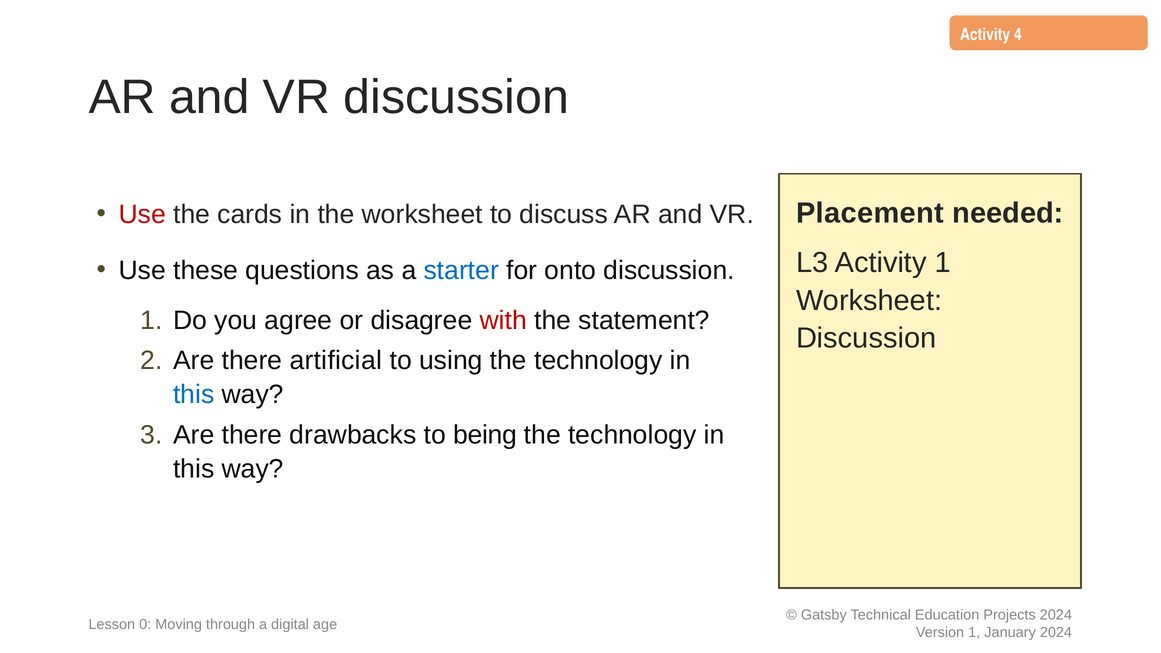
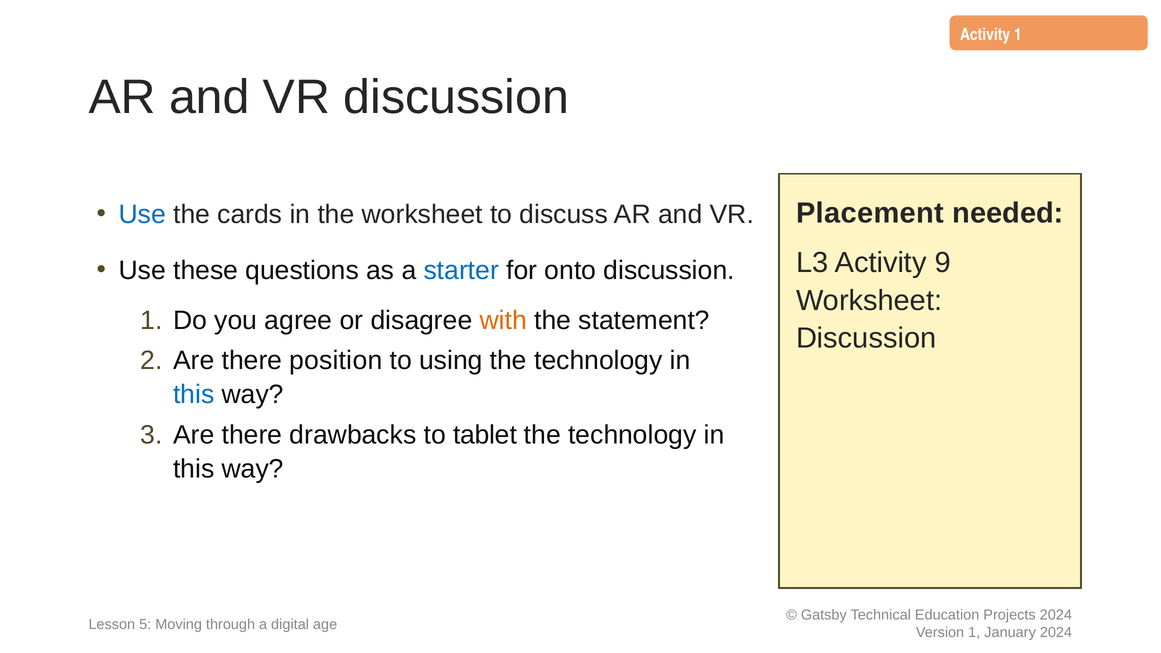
Activity 4: 4 -> 1
Use at (142, 215) colour: red -> blue
Activity 1: 1 -> 9
with colour: red -> orange
artificial: artificial -> position
being: being -> tablet
0: 0 -> 5
